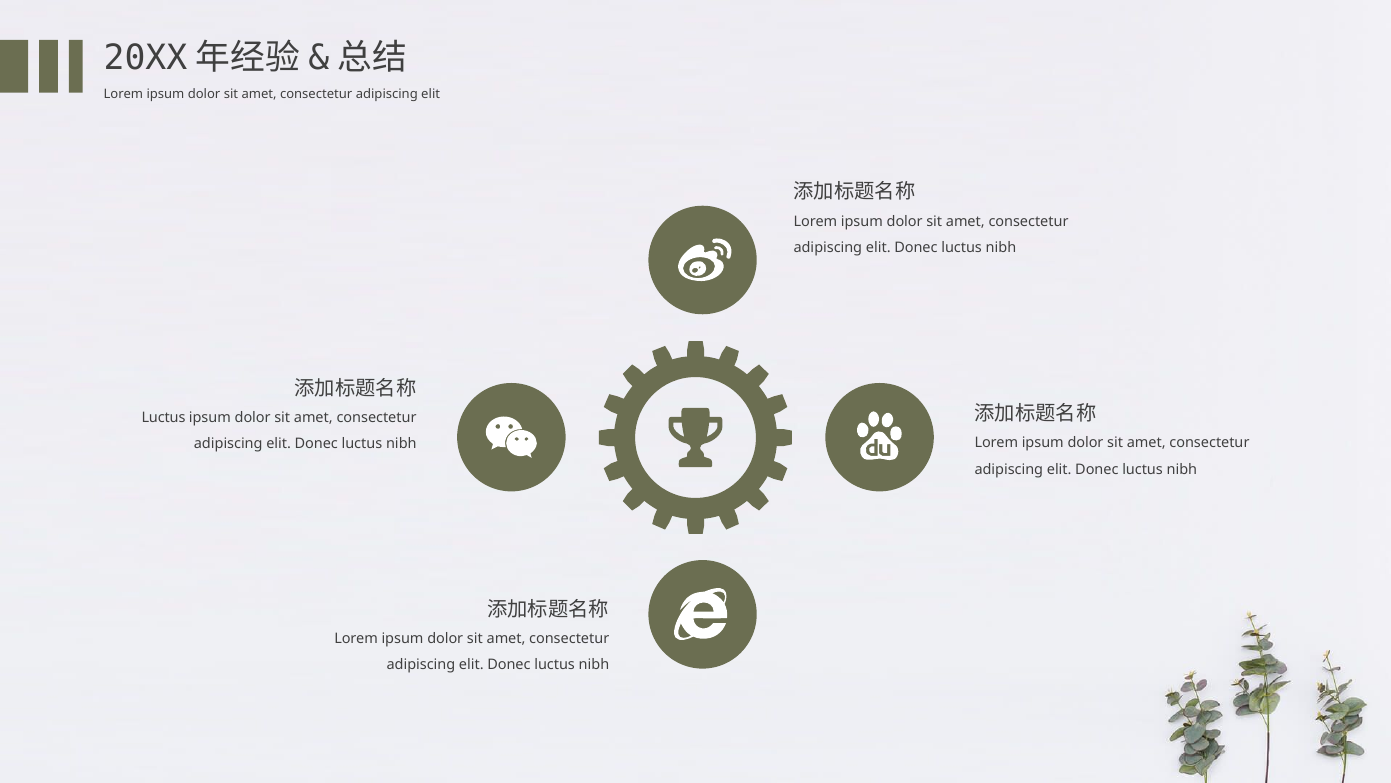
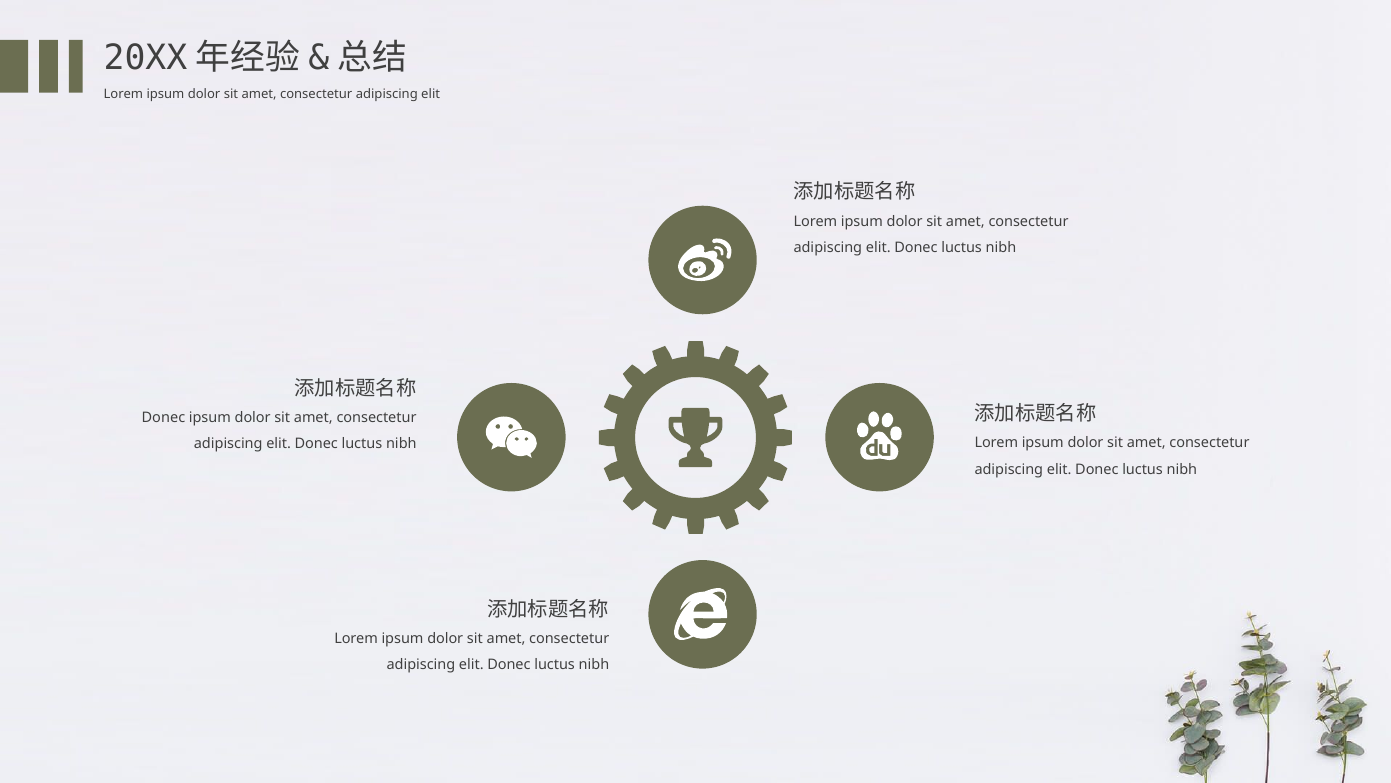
Luctus at (164, 417): Luctus -> Donec
